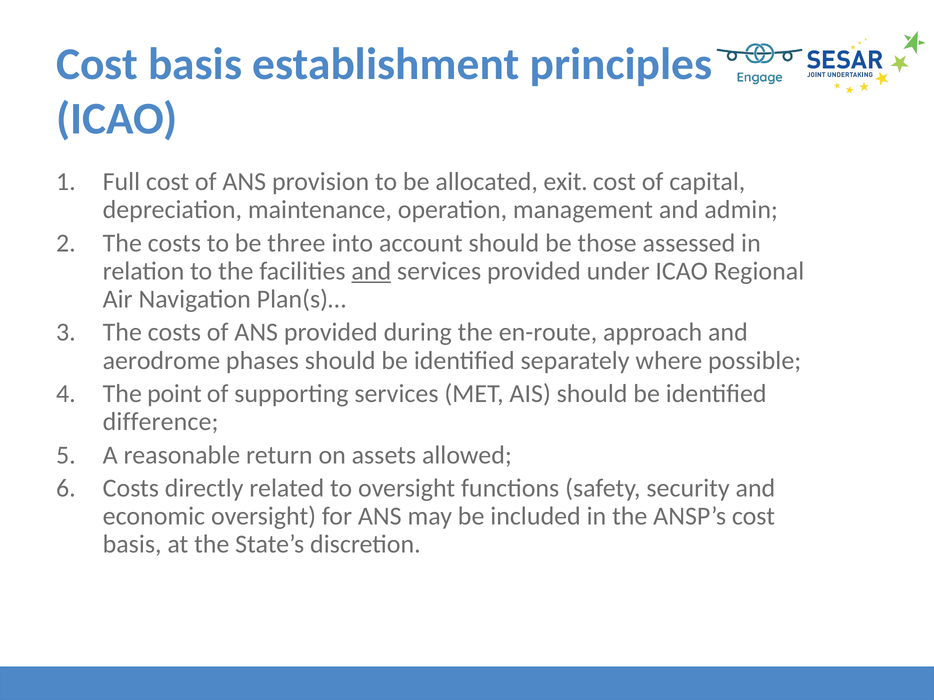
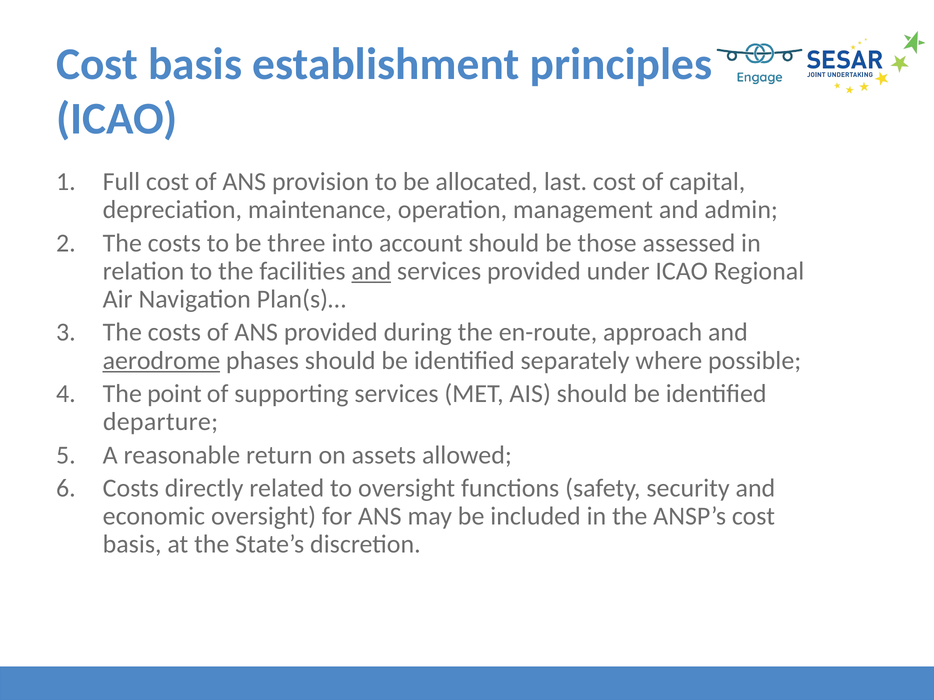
exit: exit -> last
aerodrome underline: none -> present
difference: difference -> departure
